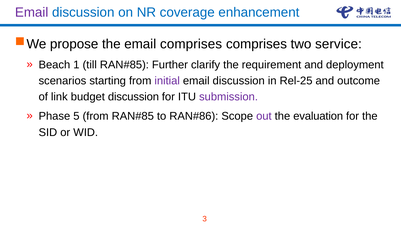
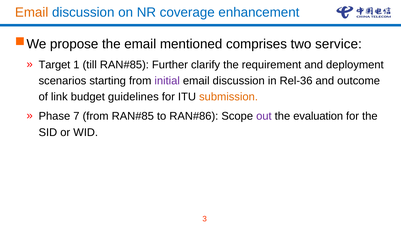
Email at (32, 12) colour: purple -> orange
email comprises: comprises -> mentioned
Beach: Beach -> Target
Rel-25: Rel-25 -> Rel-36
budget discussion: discussion -> guidelines
submission colour: purple -> orange
5: 5 -> 7
